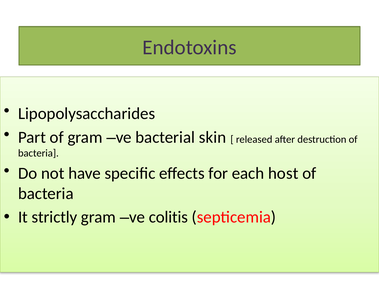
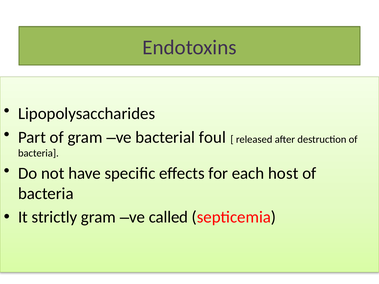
skin: skin -> foul
colitis: colitis -> called
